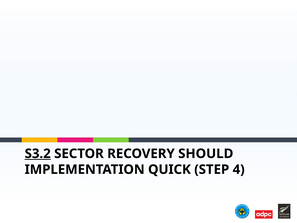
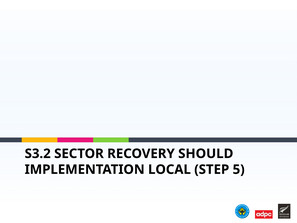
S3.2 underline: present -> none
QUICK: QUICK -> LOCAL
4: 4 -> 5
